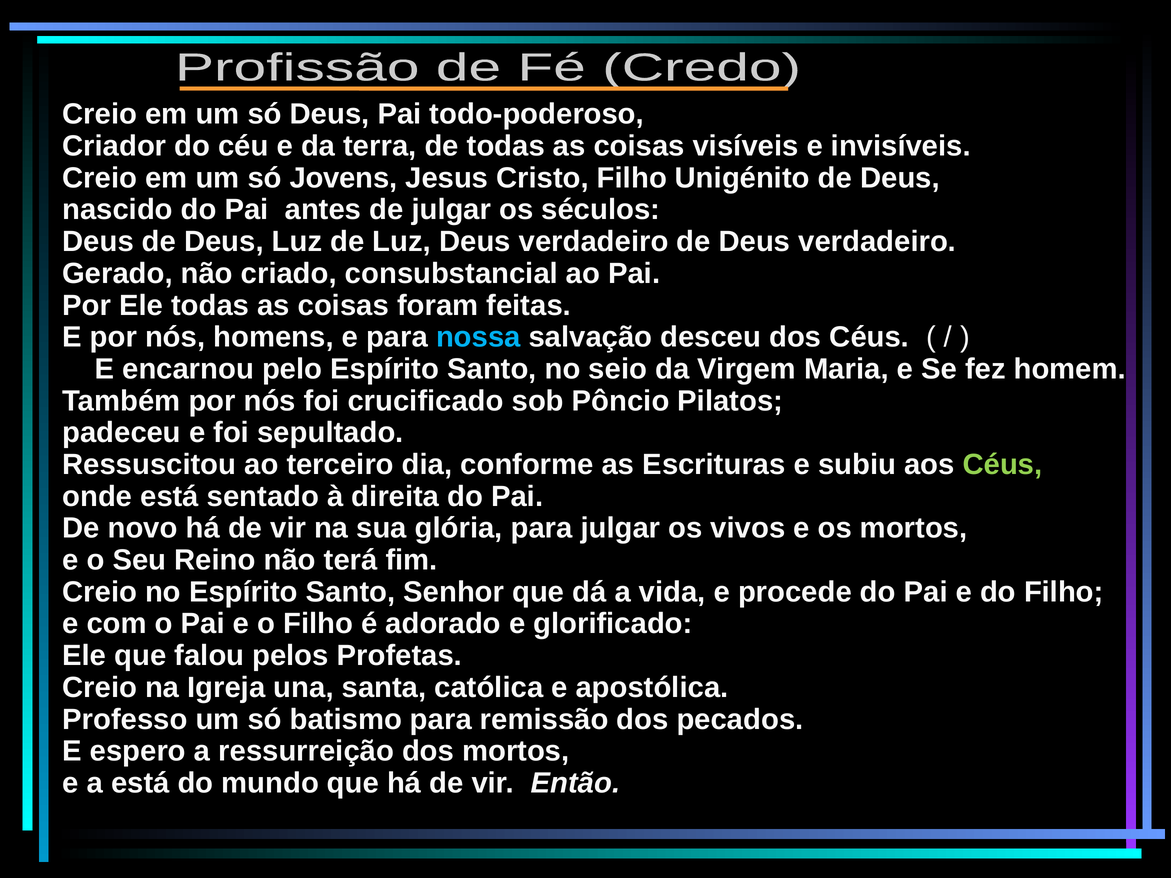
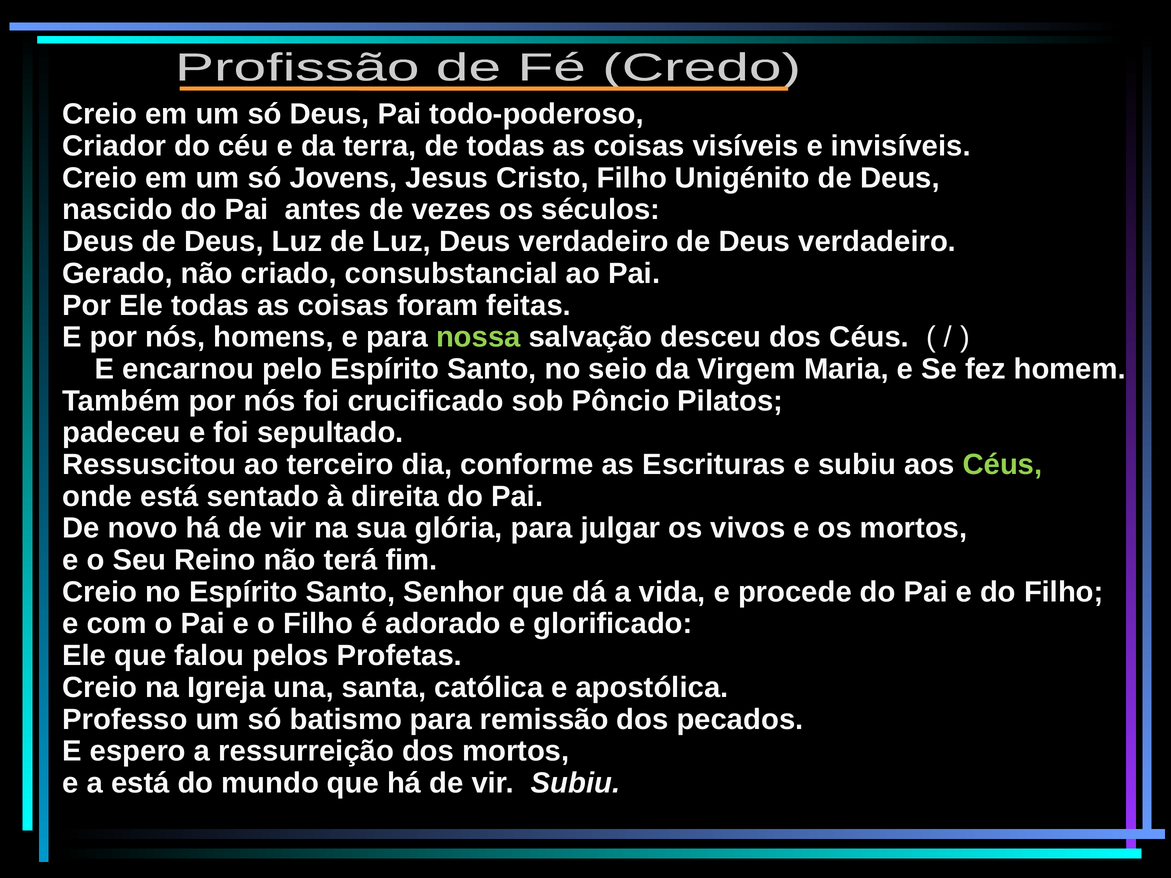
de julgar: julgar -> vezes
nossa colour: light blue -> light green
vir Então: Então -> Subiu
